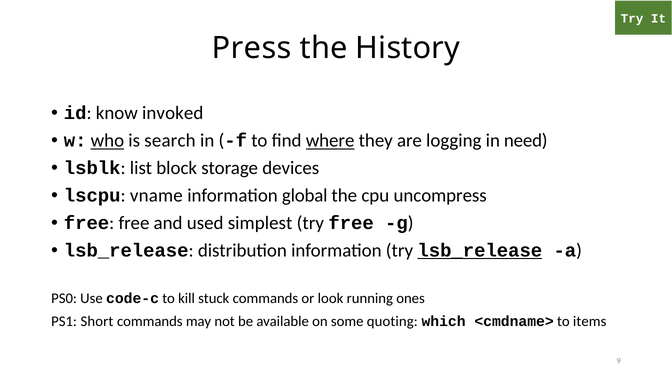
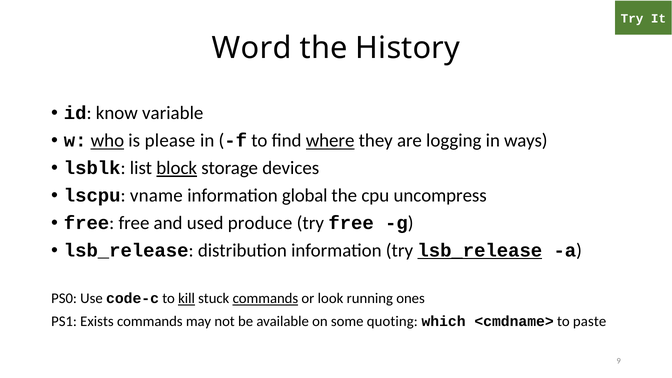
Press: Press -> Word
invoked: invoked -> variable
search: search -> please
need: need -> ways
block underline: none -> present
simplest: simplest -> produce
kill underline: none -> present
commands at (265, 299) underline: none -> present
Short: Short -> Exists
items: items -> paste
